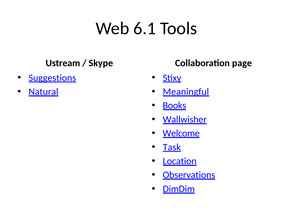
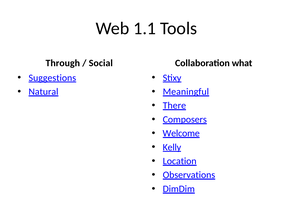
6.1: 6.1 -> 1.1
Ustream: Ustream -> Through
Skype: Skype -> Social
page: page -> what
Books: Books -> There
Wallwisher: Wallwisher -> Composers
Task: Task -> Kelly
